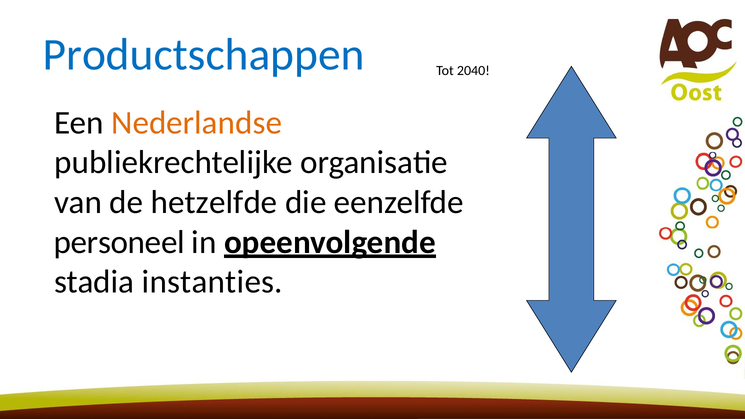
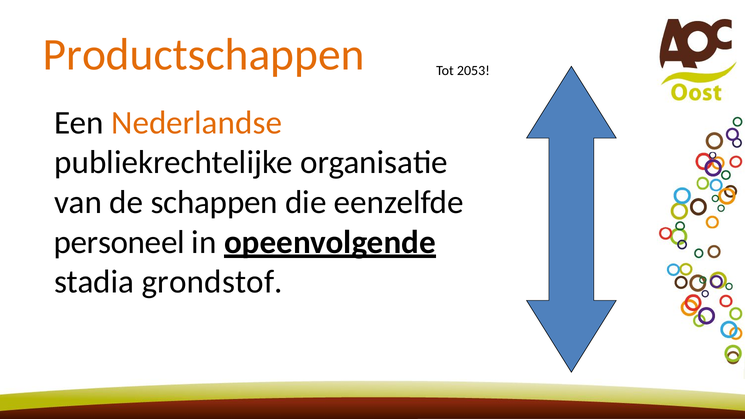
Productschappen colour: blue -> orange
2040: 2040 -> 2053
hetzelfde: hetzelfde -> schappen
instanties: instanties -> grondstof
